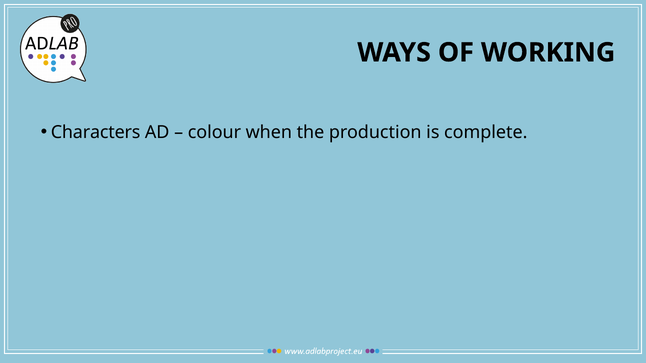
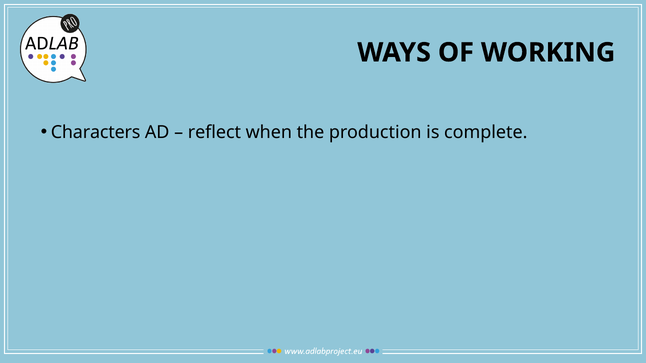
colour: colour -> reflect
